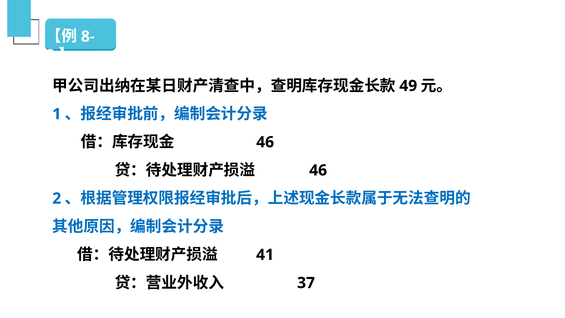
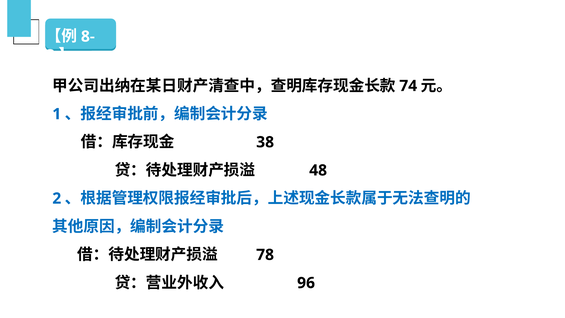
49: 49 -> 74
46 at (265, 142): 46 -> 38
46 at (318, 170): 46 -> 48
41: 41 -> 78
37: 37 -> 96
